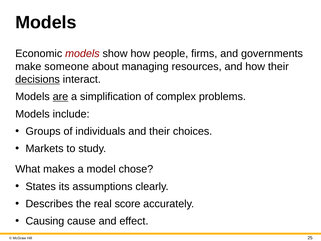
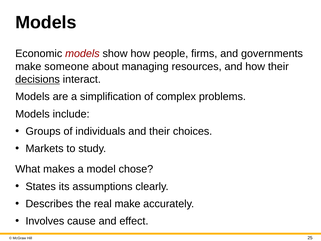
are underline: present -> none
real score: score -> make
Causing: Causing -> Involves
